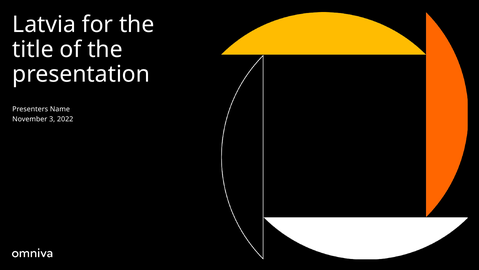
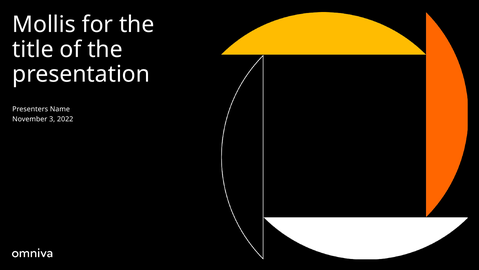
Latvia: Latvia -> Mollis
